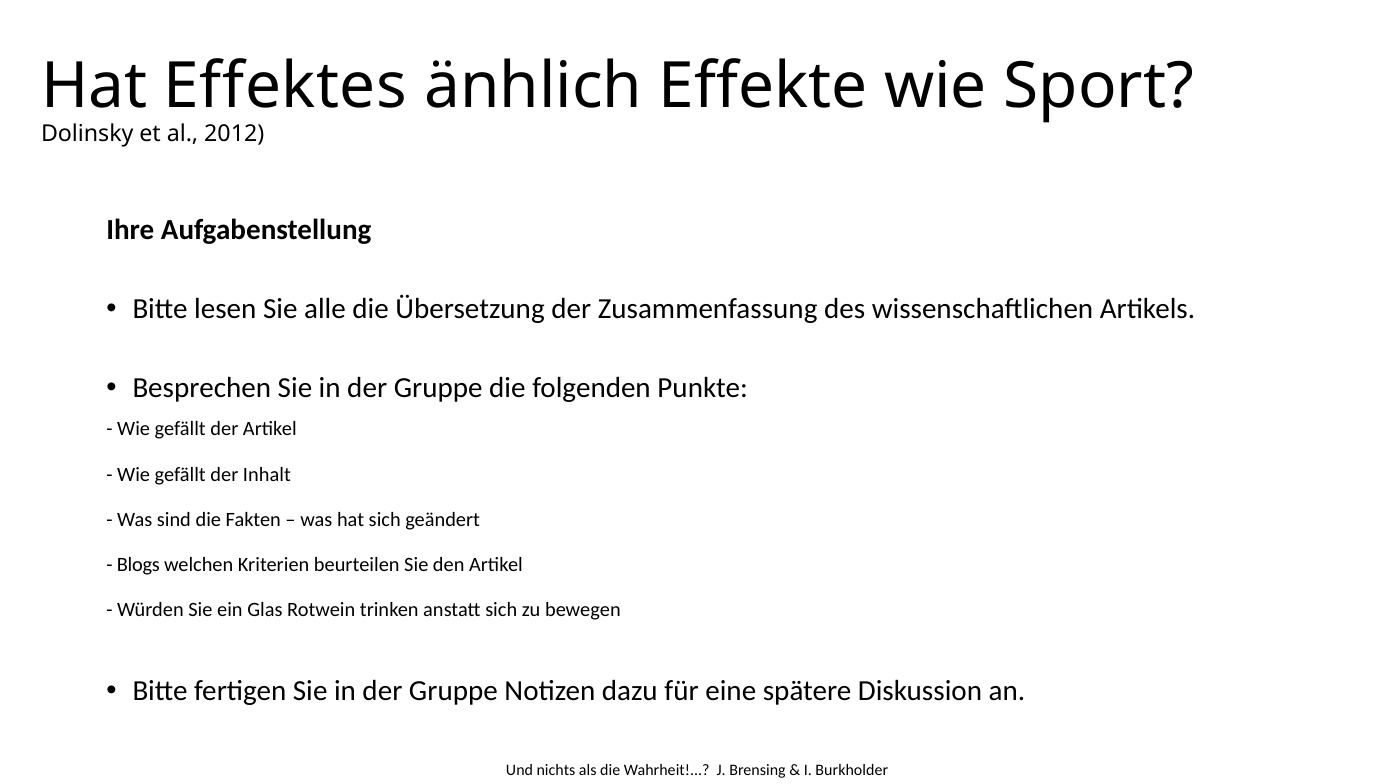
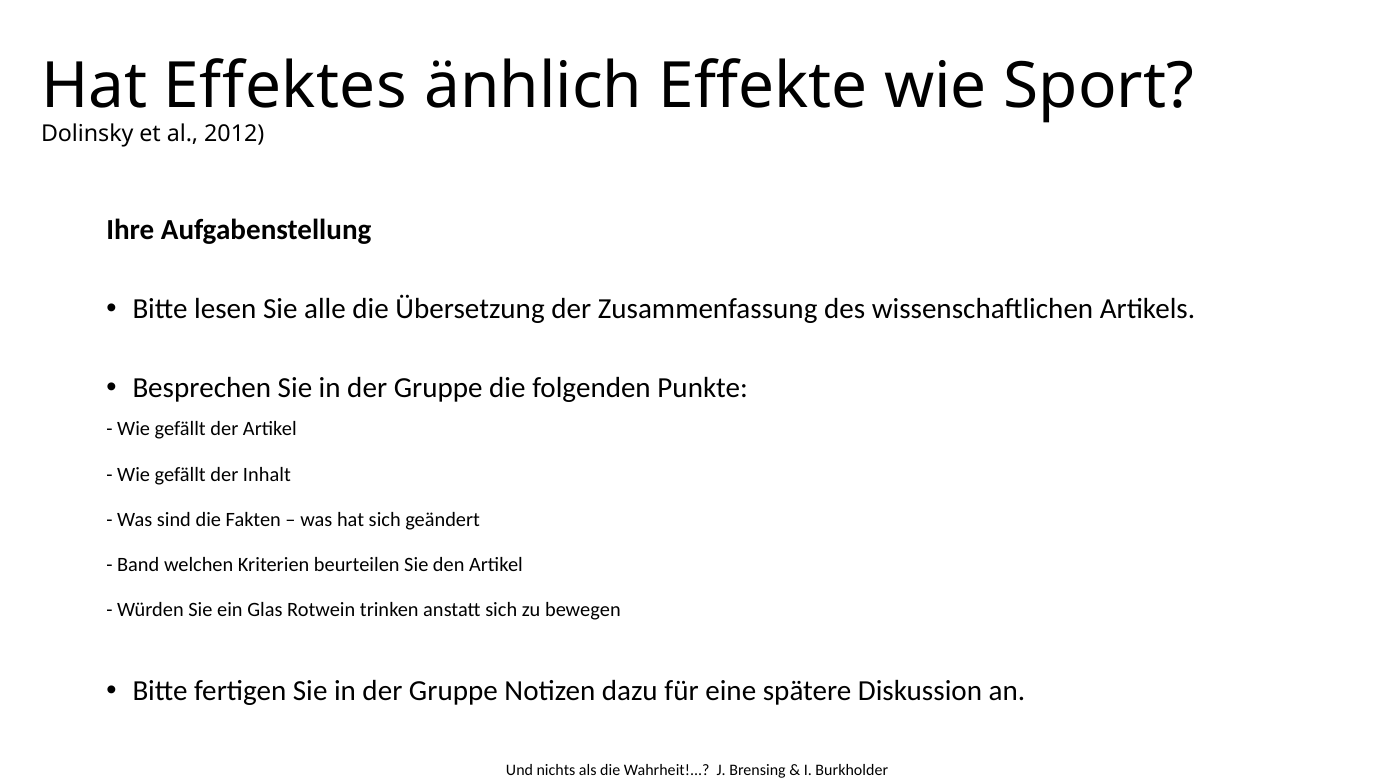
Blogs: Blogs -> Band
